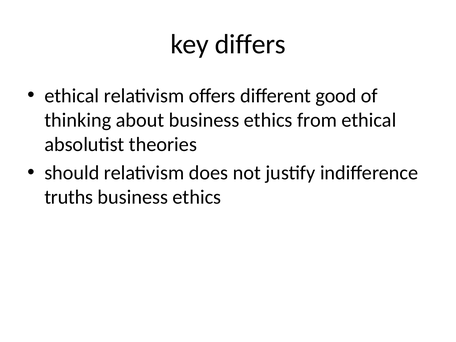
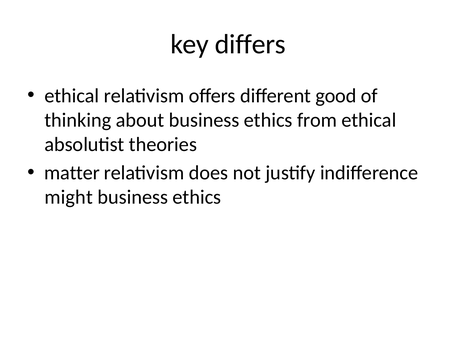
should: should -> matter
truths: truths -> might
